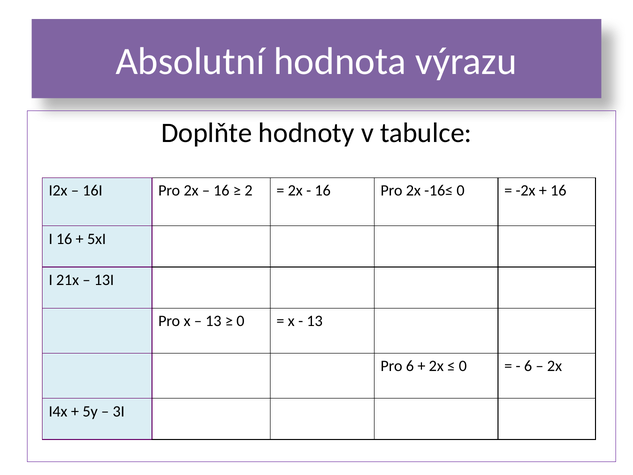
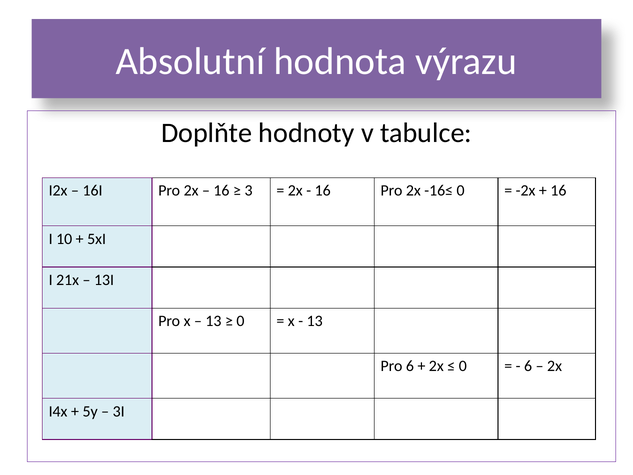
2: 2 -> 3
I 16: 16 -> 10
